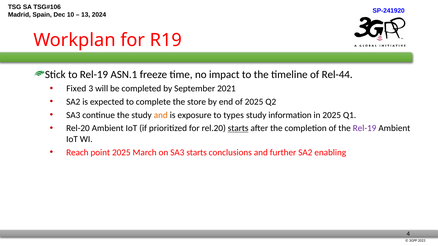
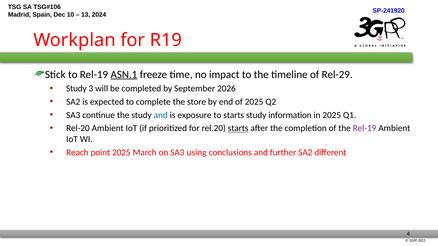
ASN.1 underline: none -> present
Rel-44: Rel-44 -> Rel-29
Fixed at (76, 89): Fixed -> Study
2021: 2021 -> 2026
and at (161, 115) colour: orange -> blue
to types: types -> starts
SA3 starts: starts -> using
enabling: enabling -> different
